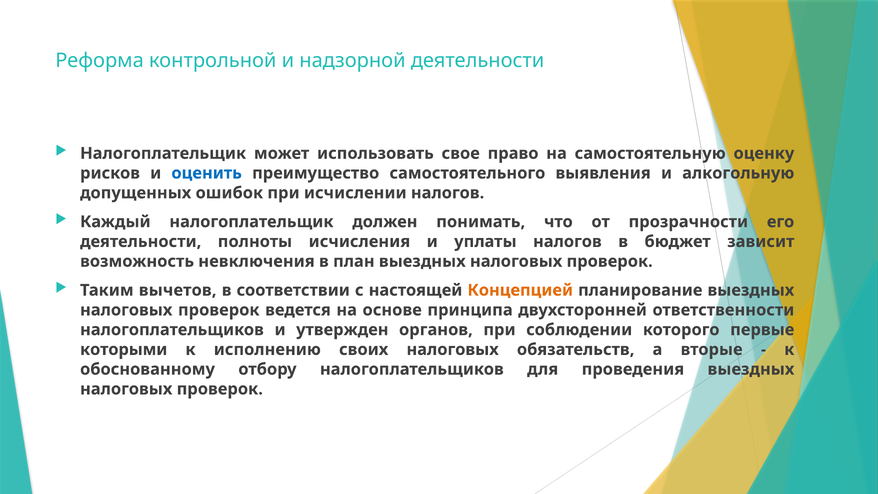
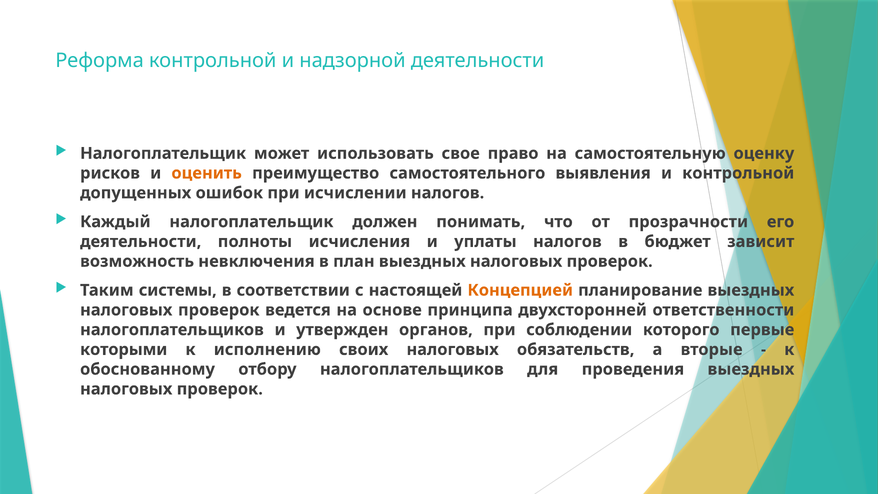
оценить colour: blue -> orange
и алкогольную: алкогольную -> контрольной
вычетов: вычетов -> системы
